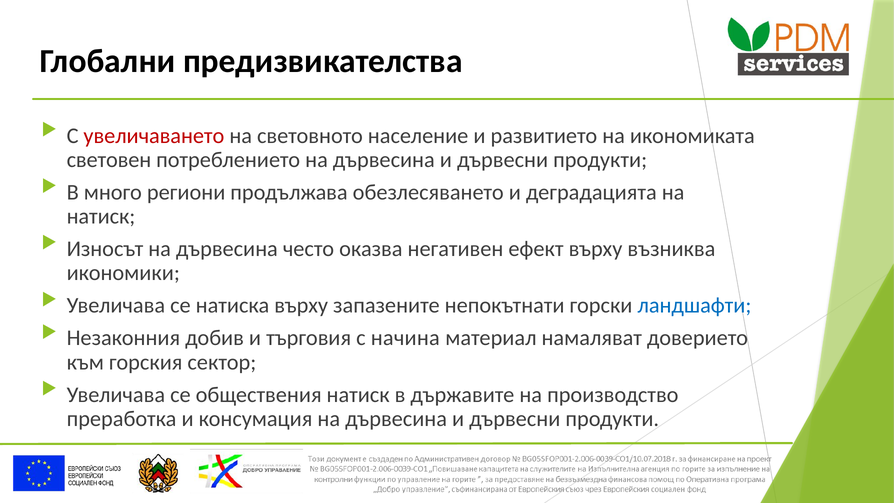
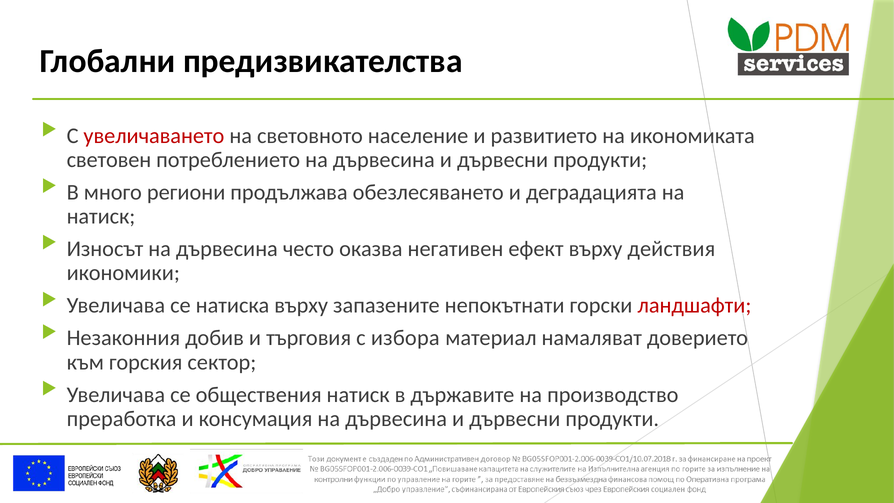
възниква: възниква -> действия
ландшафти colour: blue -> red
начина: начина -> избора
